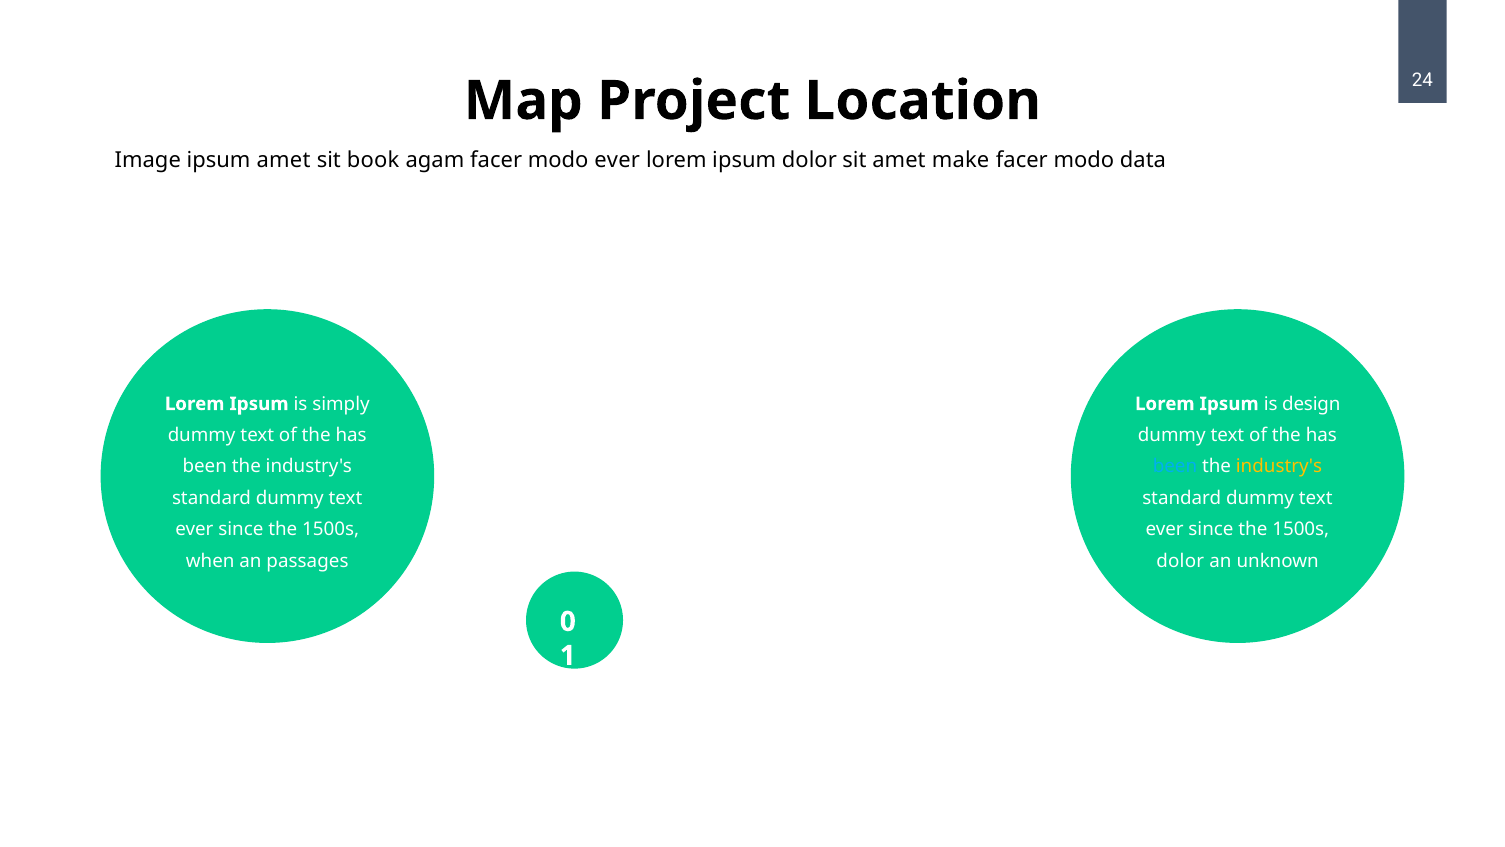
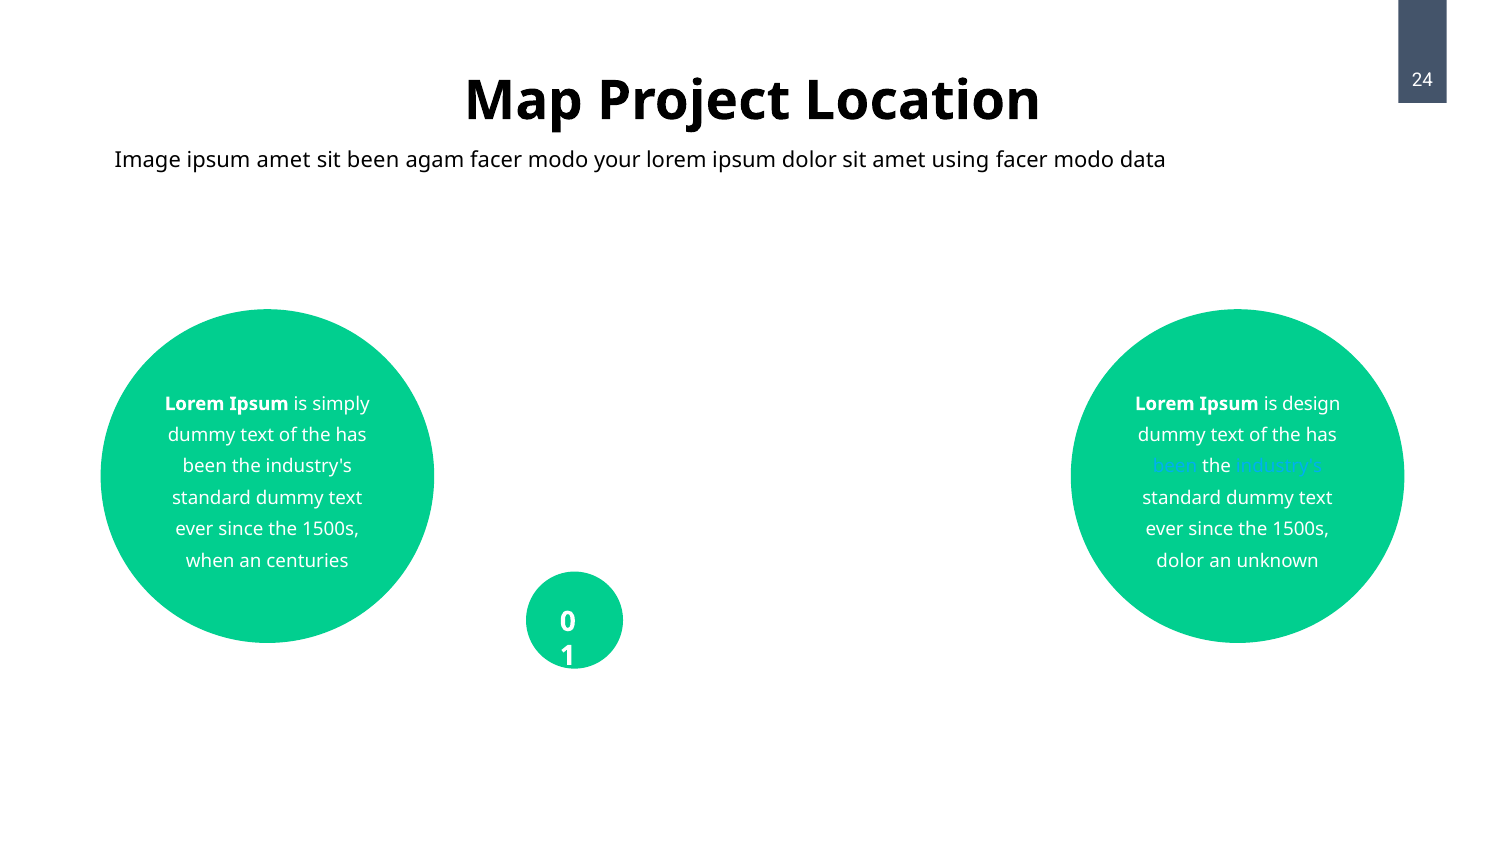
sit book: book -> been
modo ever: ever -> your
make: make -> using
industry's at (1279, 466) colour: yellow -> light blue
passages: passages -> centuries
